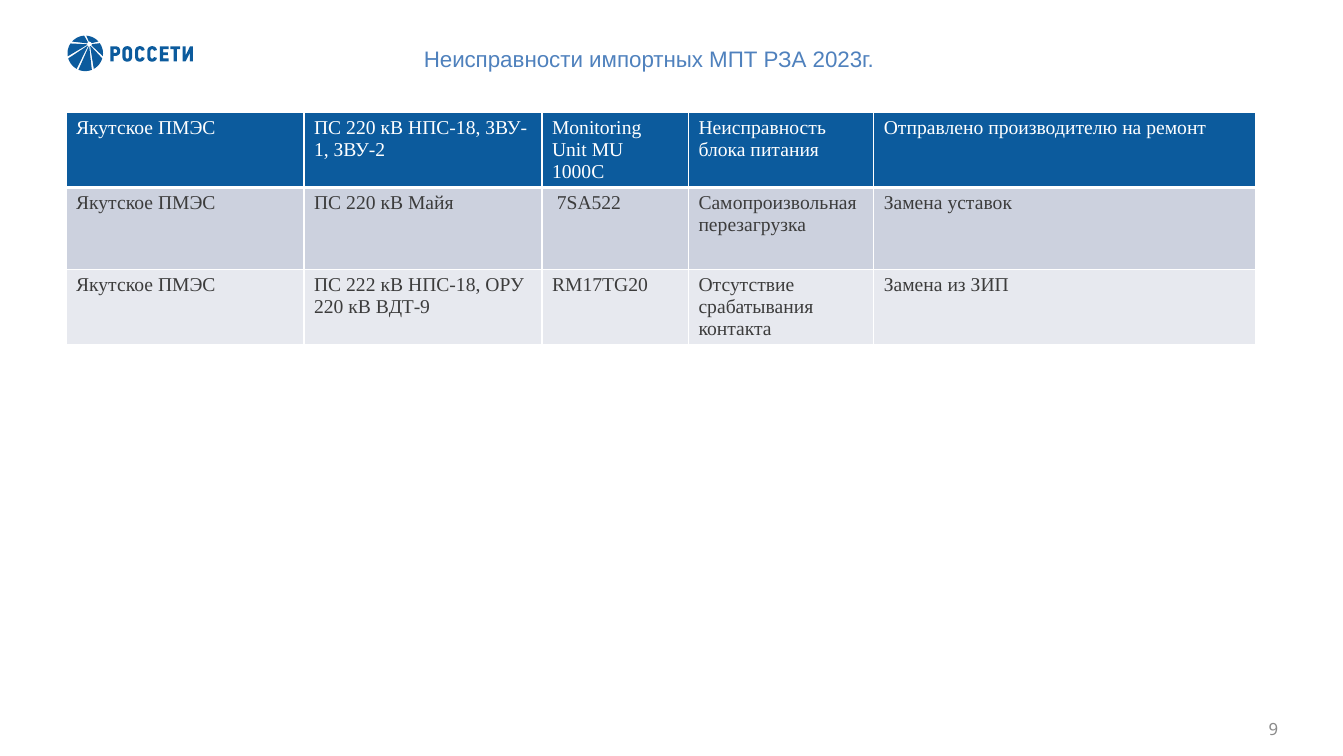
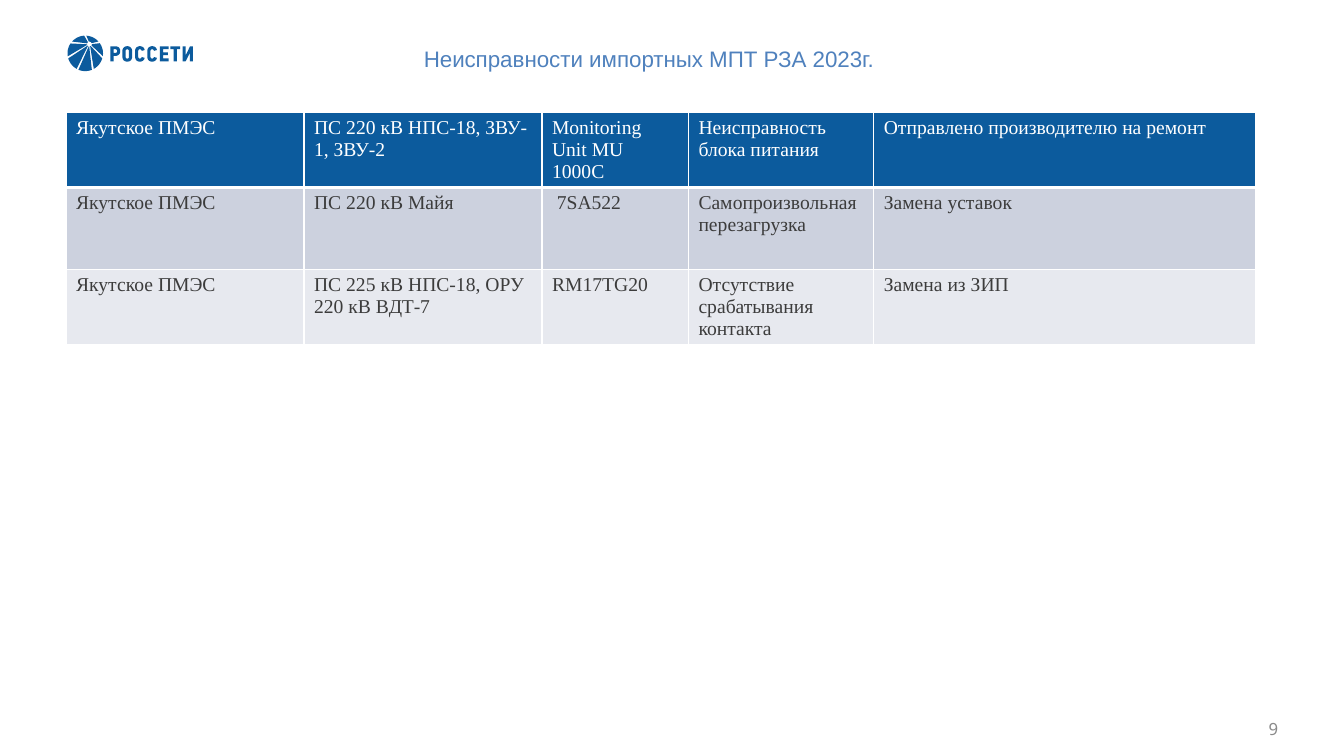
222: 222 -> 225
ВДТ-9: ВДТ-9 -> ВДТ-7
